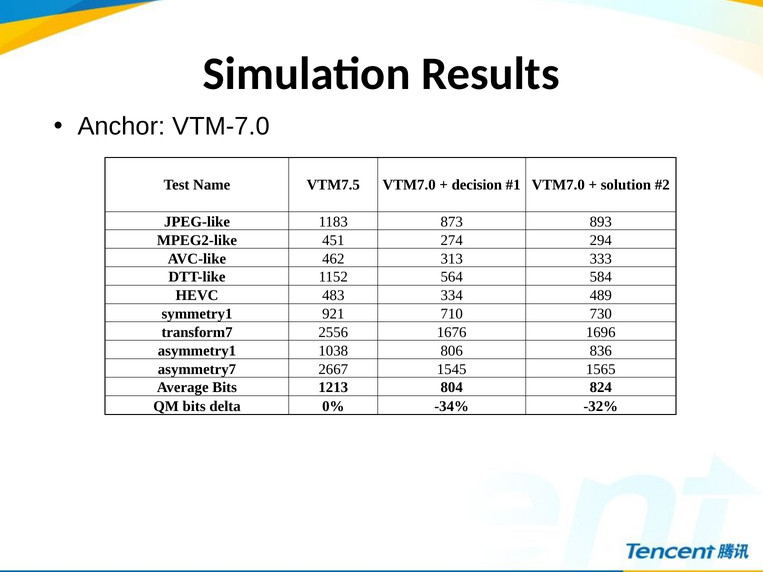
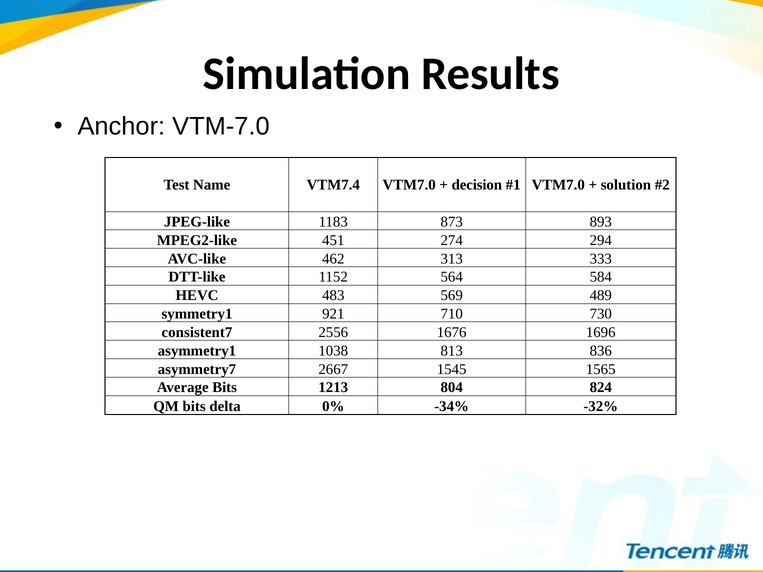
VTM7.5: VTM7.5 -> VTM7.4
334: 334 -> 569
transform7: transform7 -> consistent7
806: 806 -> 813
